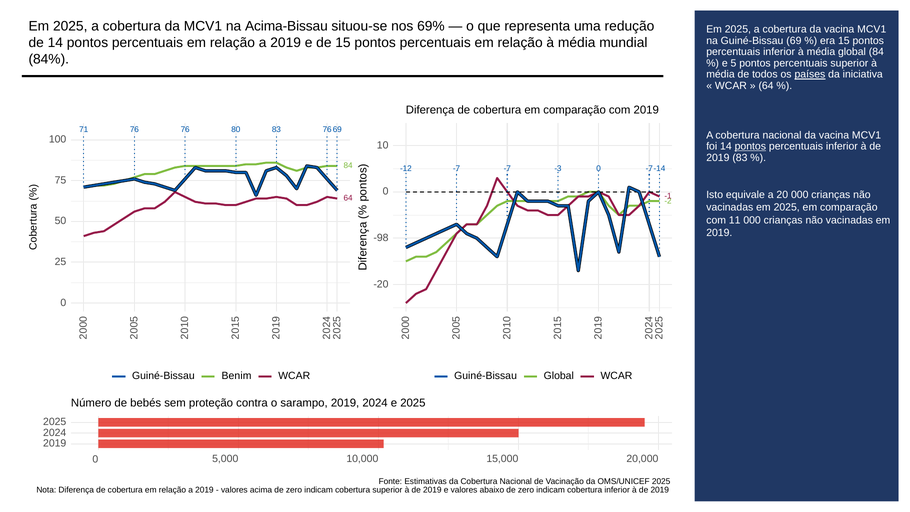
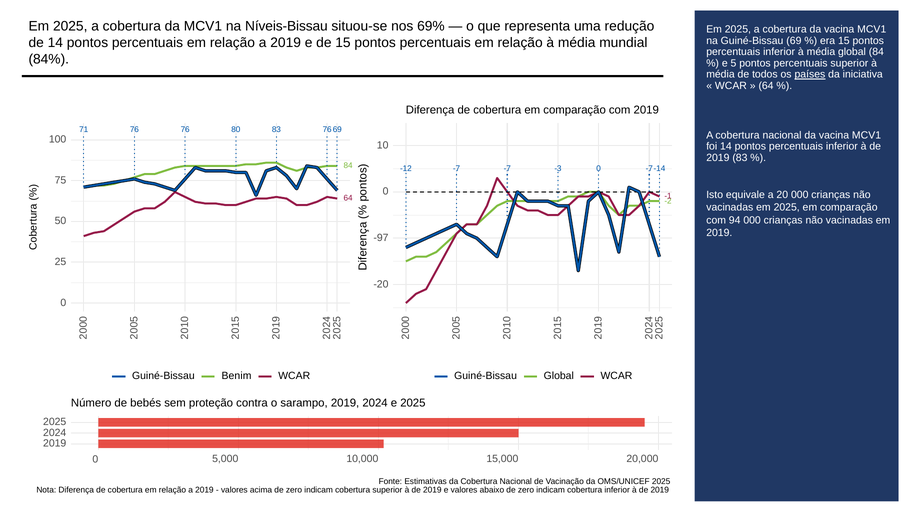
Acima-Bissau: Acima-Bissau -> Níveis-Bissau
pontos at (750, 146) underline: present -> none
11: 11 -> 94
-98: -98 -> -97
